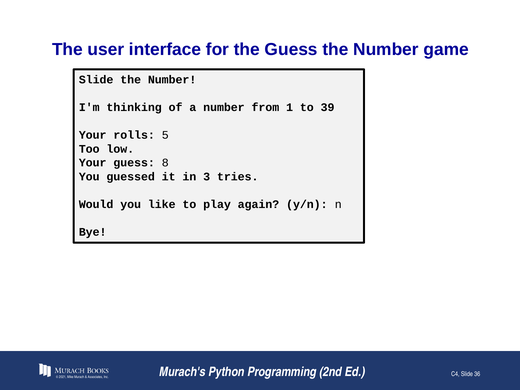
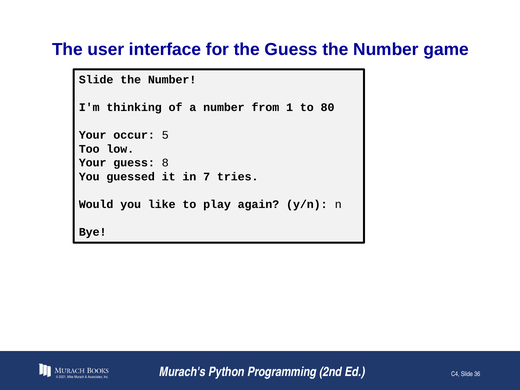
39: 39 -> 80
rolls: rolls -> occur
3: 3 -> 7
